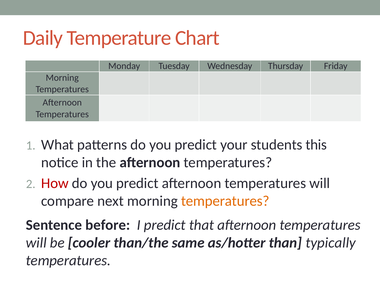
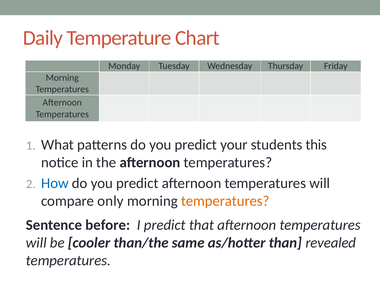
How colour: red -> blue
next: next -> only
typically: typically -> revealed
